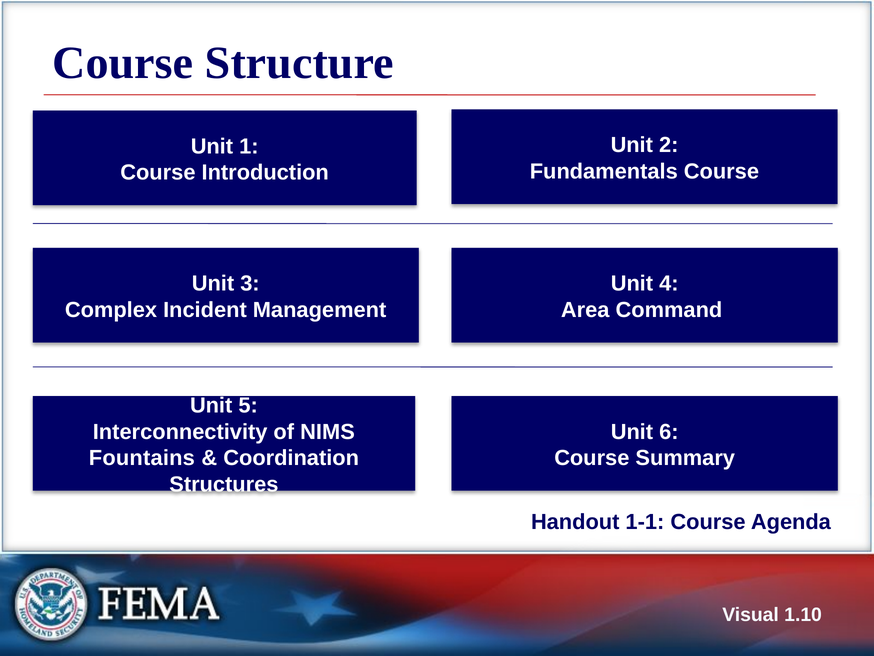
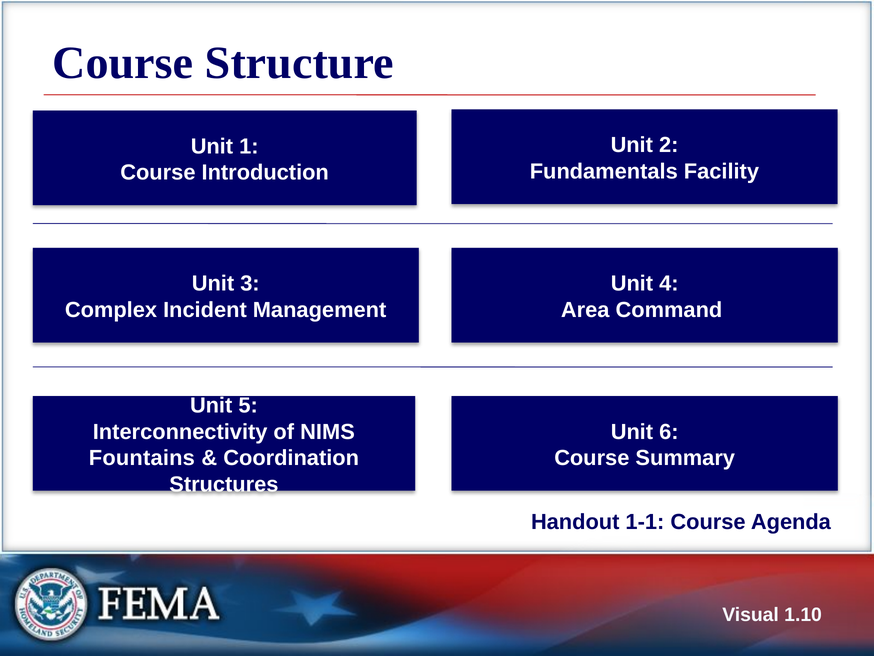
Fundamentals Course: Course -> Facility
